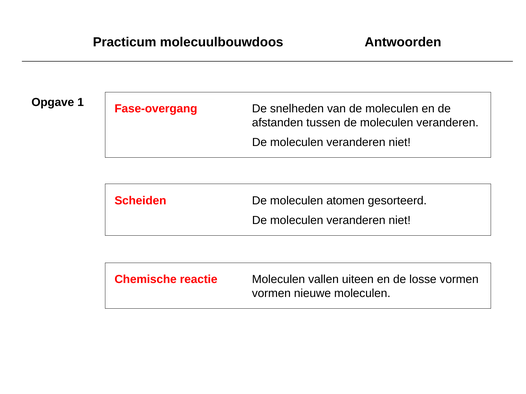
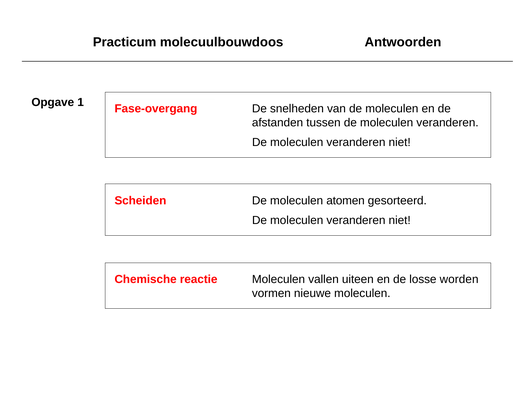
losse vormen: vormen -> worden
